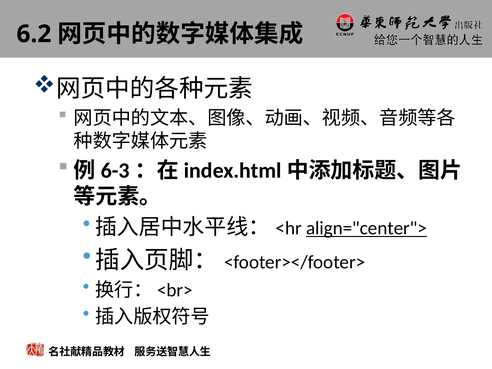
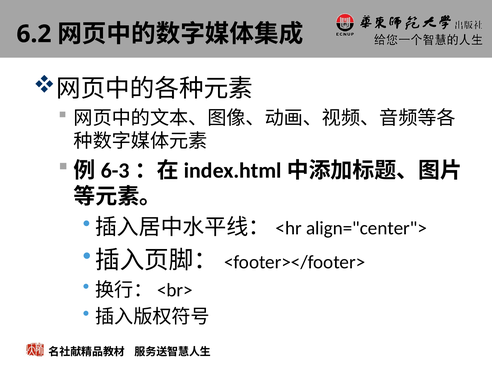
align="center"> underline: present -> none
